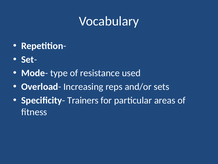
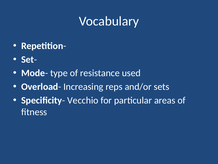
Trainers: Trainers -> Vecchio
